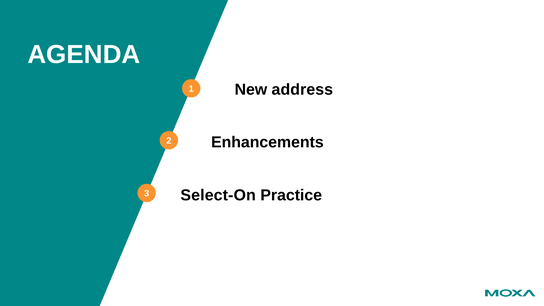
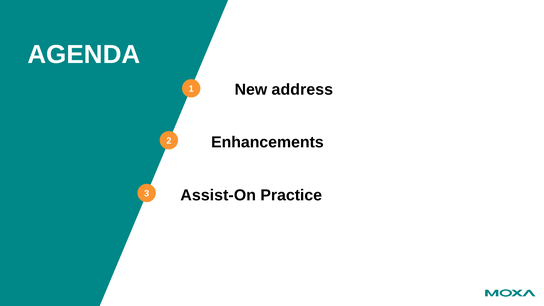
Select-On: Select-On -> Assist-On
